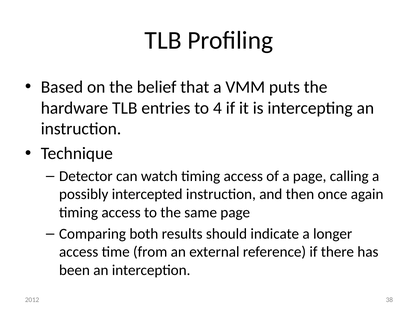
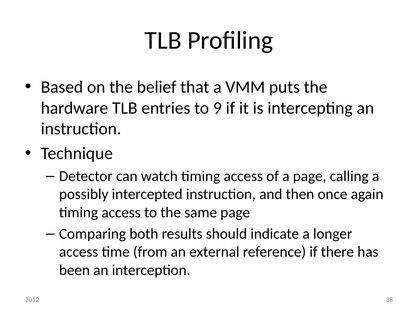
4: 4 -> 9
